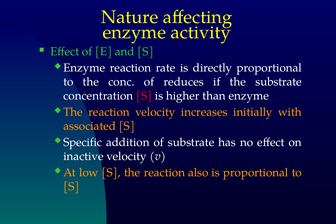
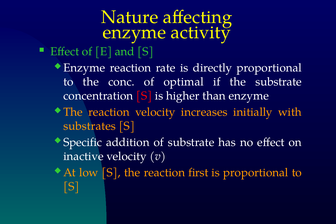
reduces: reduces -> optimal
associated: associated -> substrates
also: also -> first
